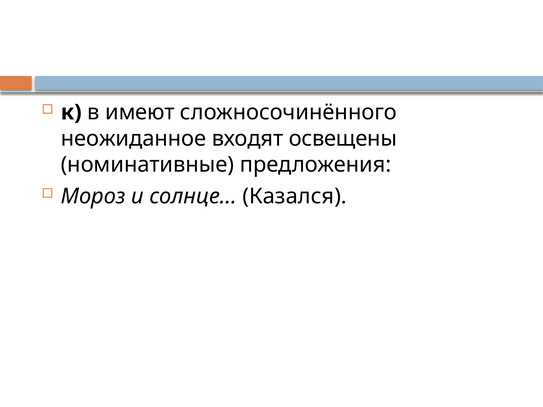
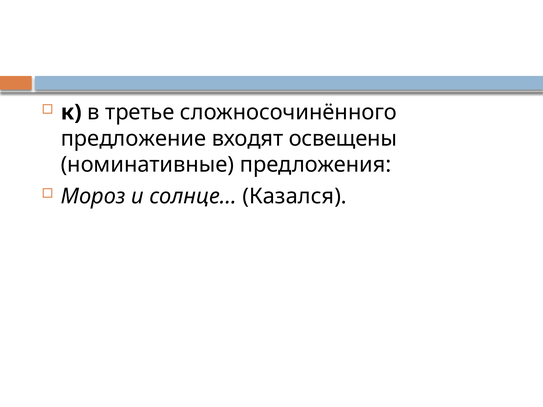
имеют: имеют -> третье
неожиданное: неожиданное -> предложение
